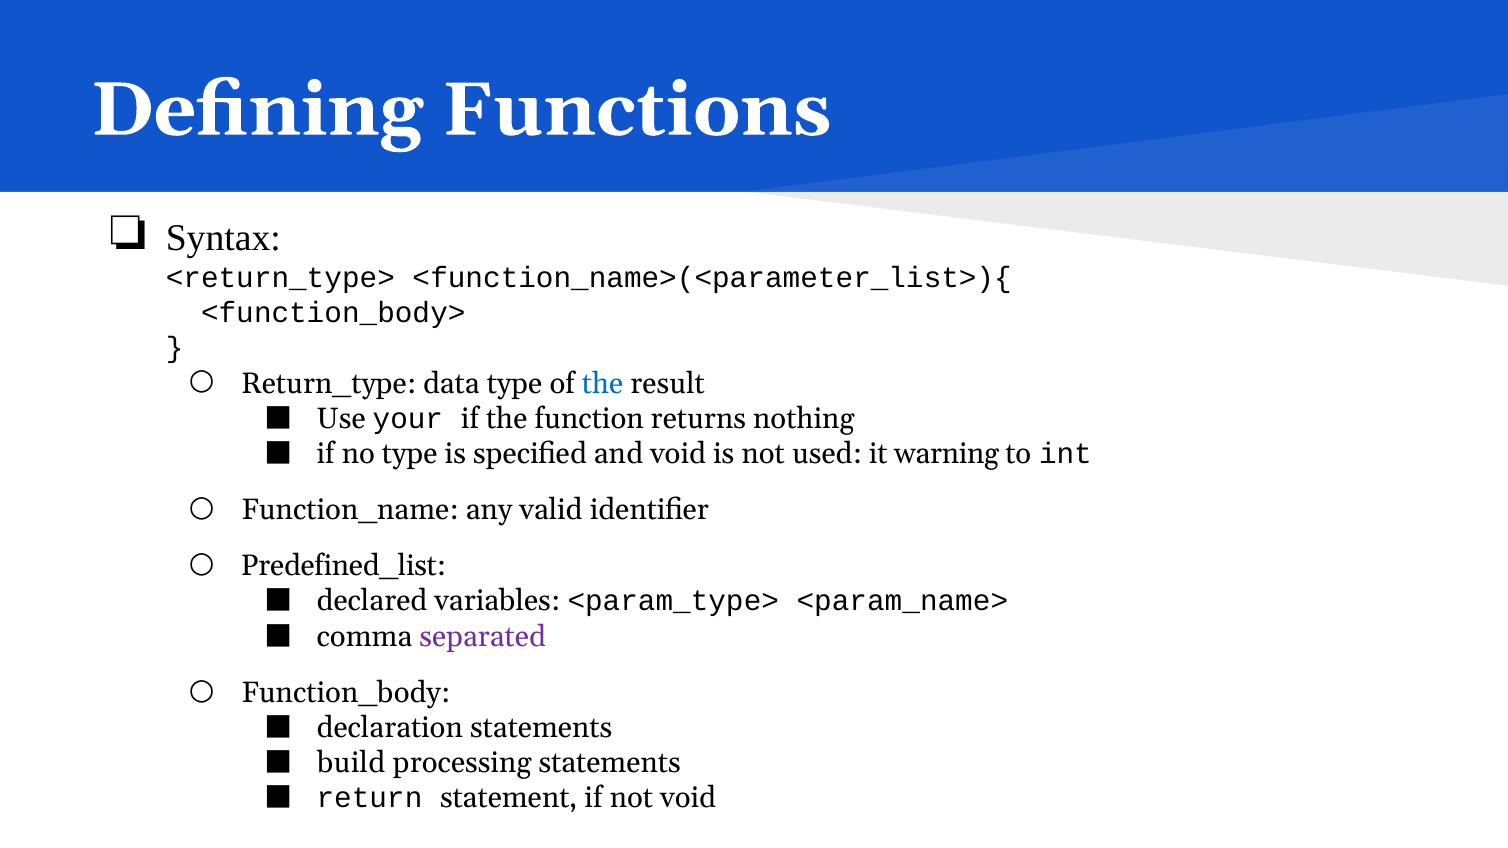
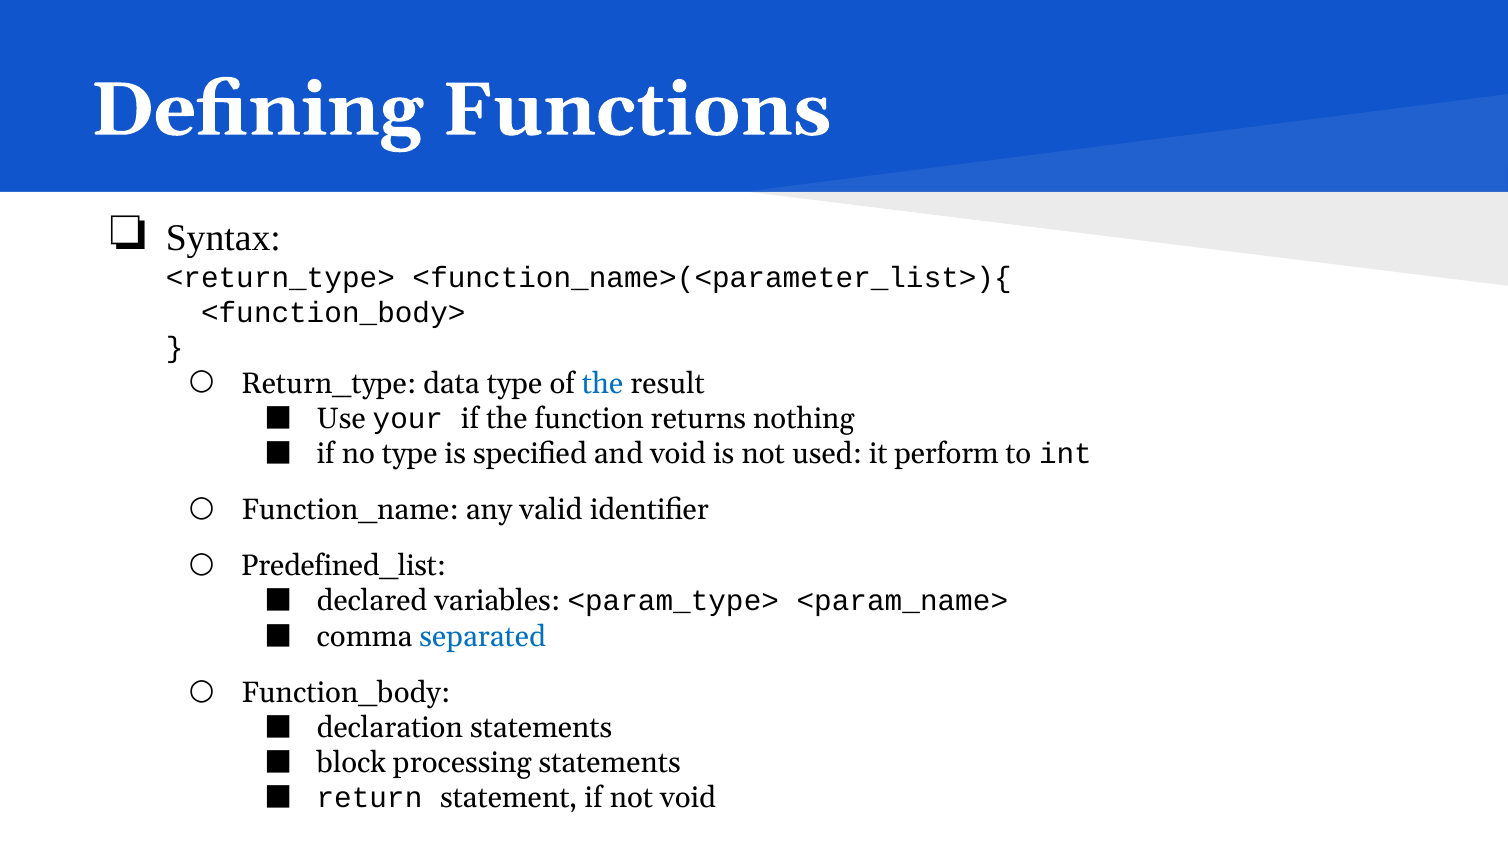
warning: warning -> perform
separated colour: purple -> blue
build: build -> block
